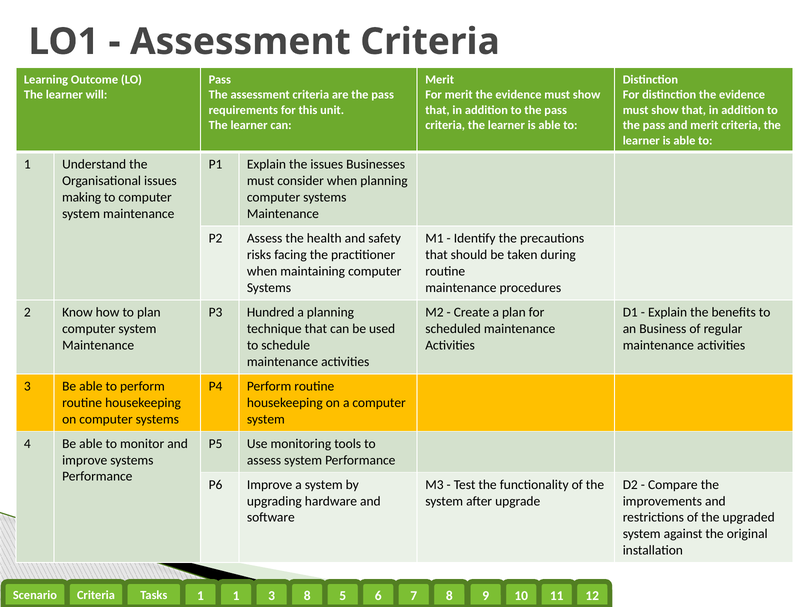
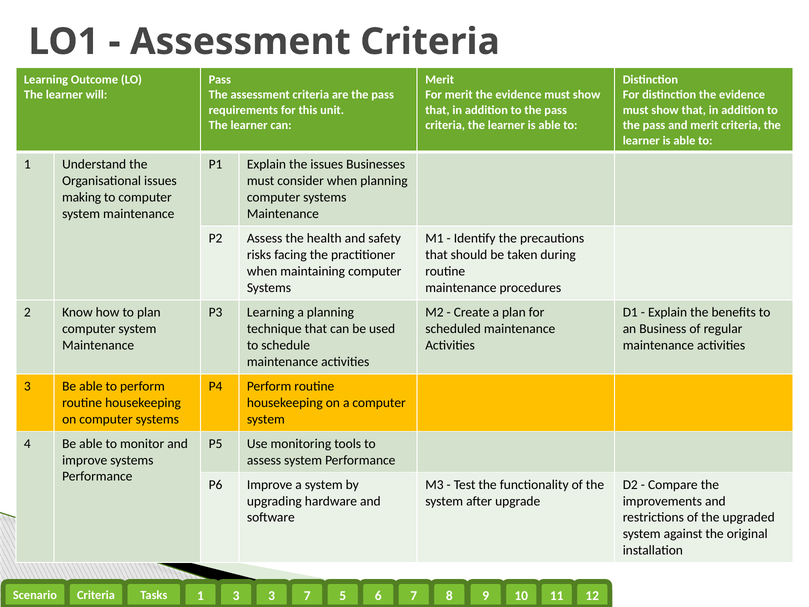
P3 Hundred: Hundred -> Learning
1 1: 1 -> 3
3 8: 8 -> 7
